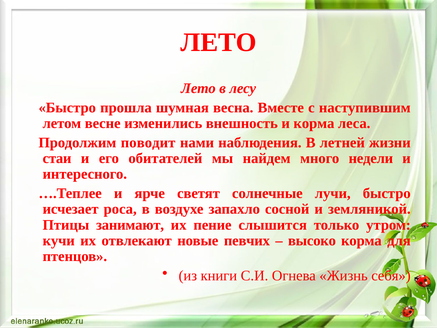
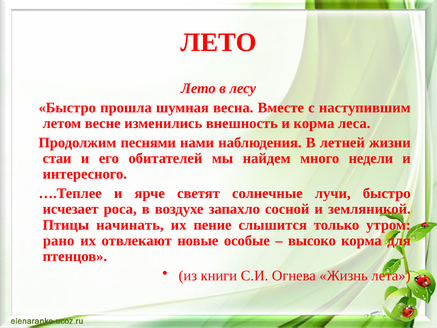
поводит: поводит -> песнями
занимают: занимают -> начинать
кучи: кучи -> рано
певчих: певчих -> особые
себя: себя -> лета
